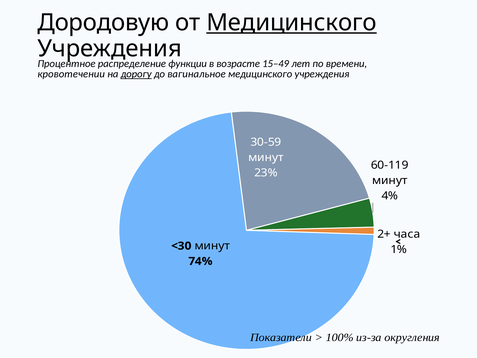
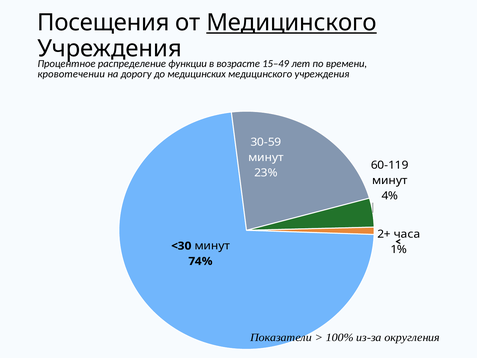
Дородовую: Дородовую -> Посещения
дорогу underline: present -> none
вагинальное: вагинальное -> медицинских
